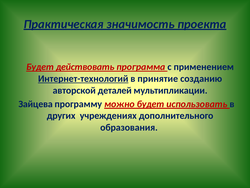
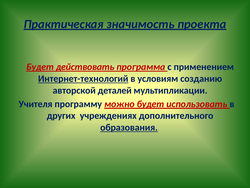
принятие: принятие -> условиям
Зайцева: Зайцева -> Учителя
образования underline: none -> present
